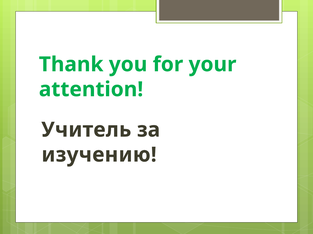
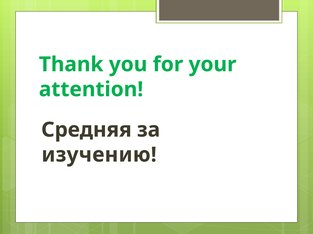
Учитель: Учитель -> Средняя
